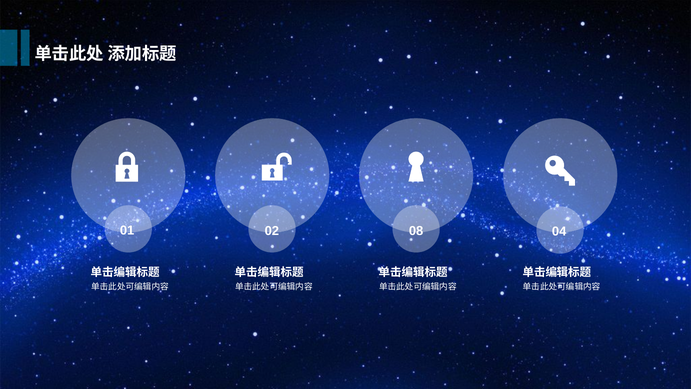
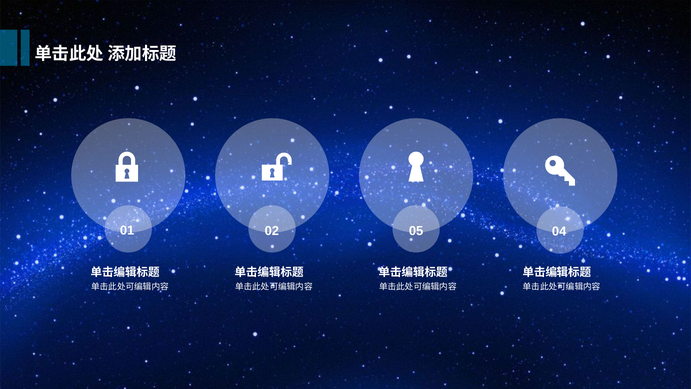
08: 08 -> 05
